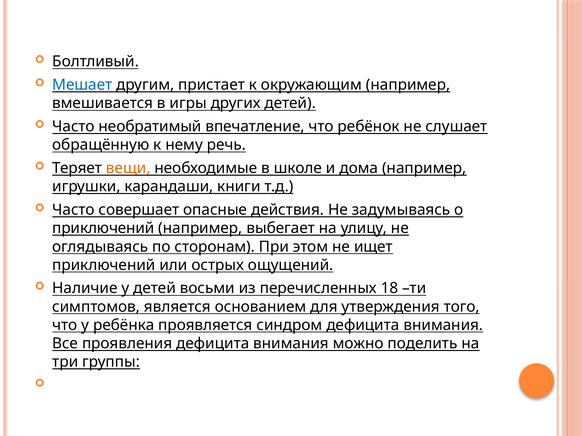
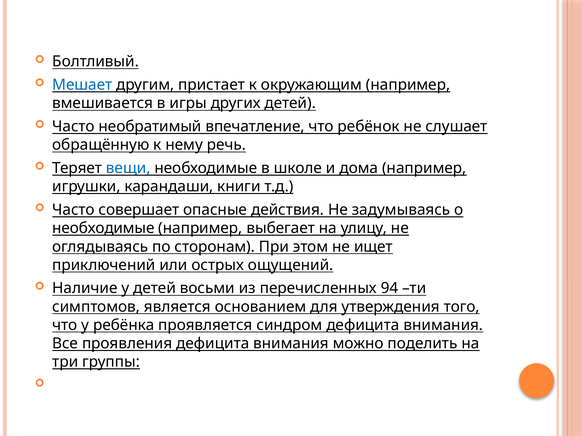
вещи colour: orange -> blue
приключений at (103, 228): приключений -> необходимые
18: 18 -> 94
